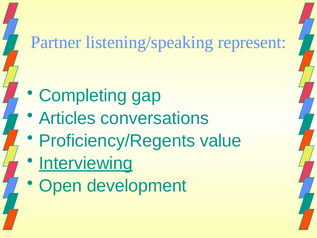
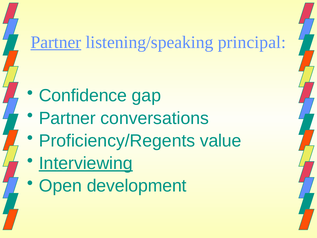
Partner at (56, 42) underline: none -> present
represent: represent -> principal
Completing: Completing -> Confidence
Articles at (67, 118): Articles -> Partner
